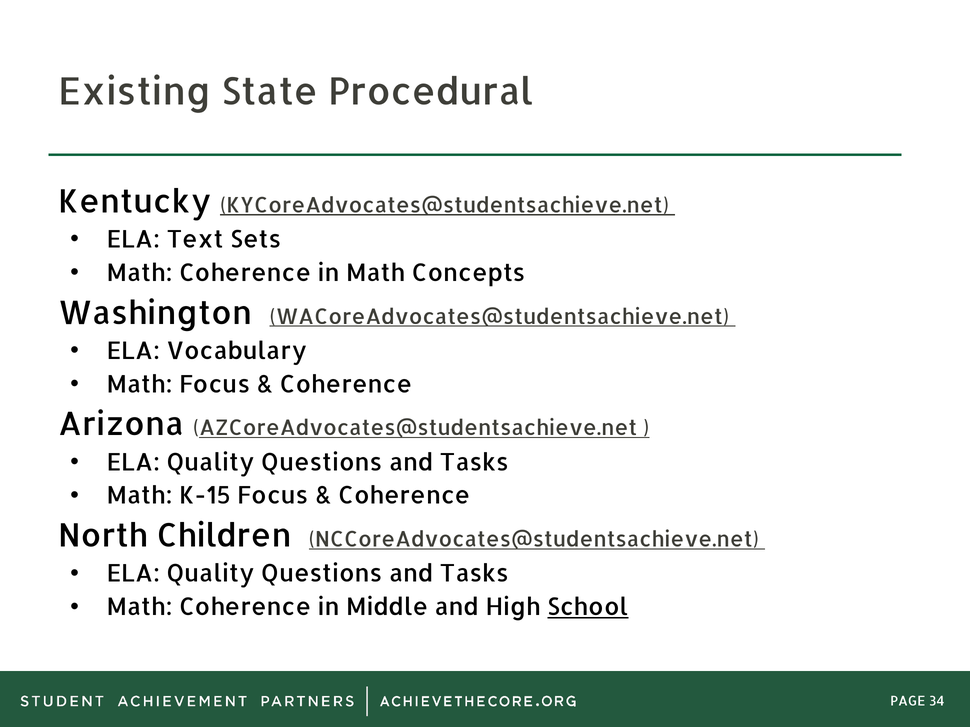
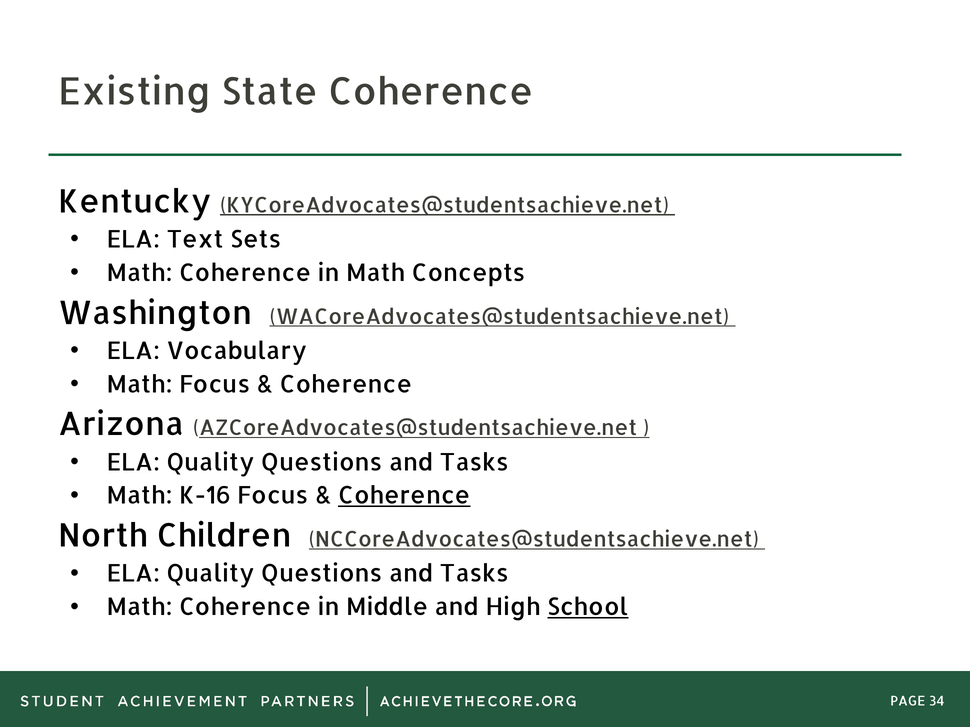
State Procedural: Procedural -> Coherence
K-15: K-15 -> K-16
Coherence at (404, 496) underline: none -> present
